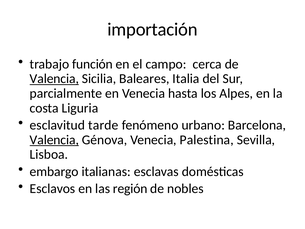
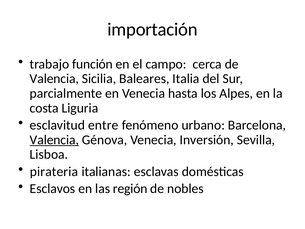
Valencia at (54, 79) underline: present -> none
tarde: tarde -> entre
Palestina: Palestina -> Inversión
embargo: embargo -> pirateria
